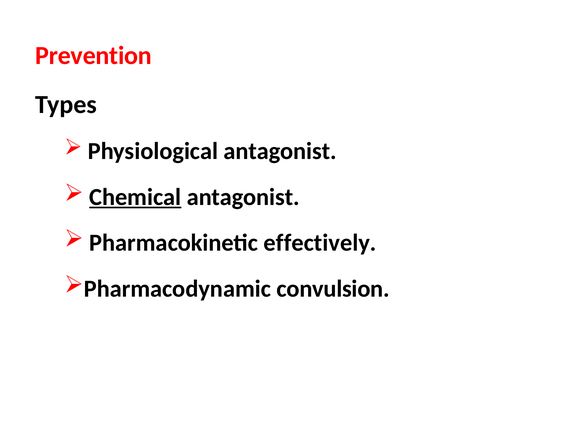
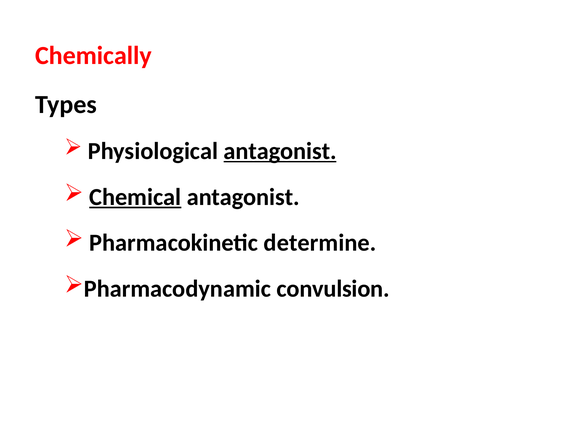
Prevention: Prevention -> Chemically
antagonist at (280, 151) underline: none -> present
effectively: effectively -> determine
